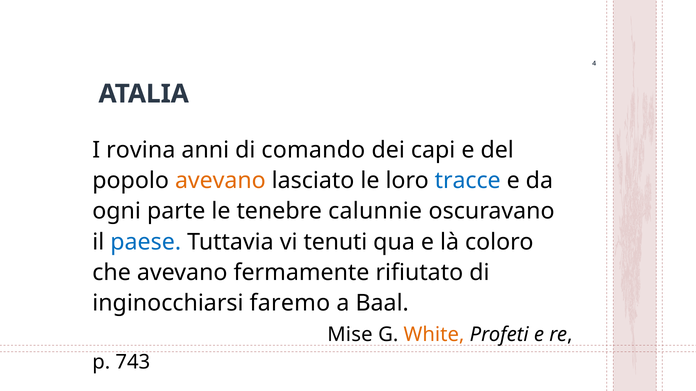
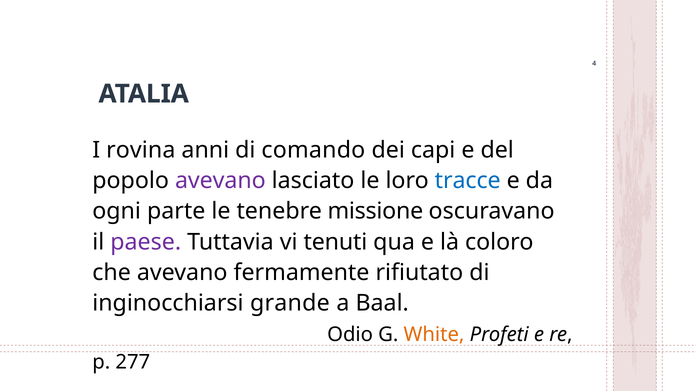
avevano at (220, 181) colour: orange -> purple
calunnie: calunnie -> missione
paese colour: blue -> purple
faremo: faremo -> grande
Mise: Mise -> Odio
743: 743 -> 277
